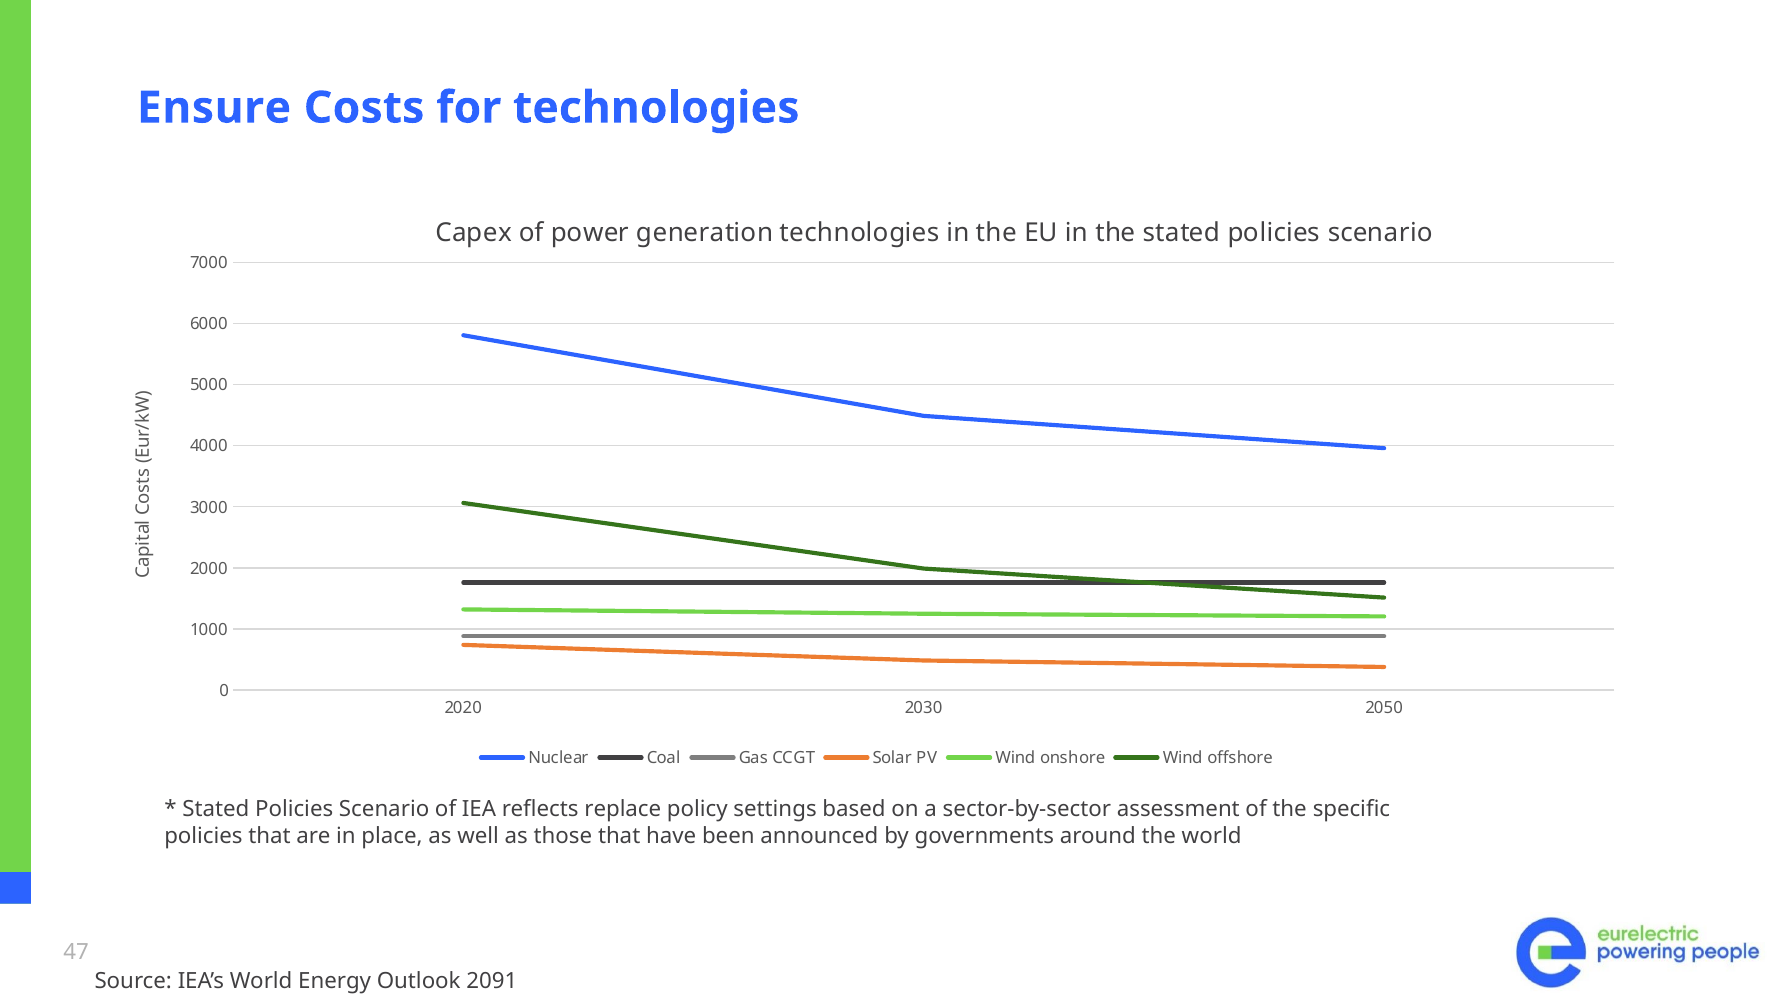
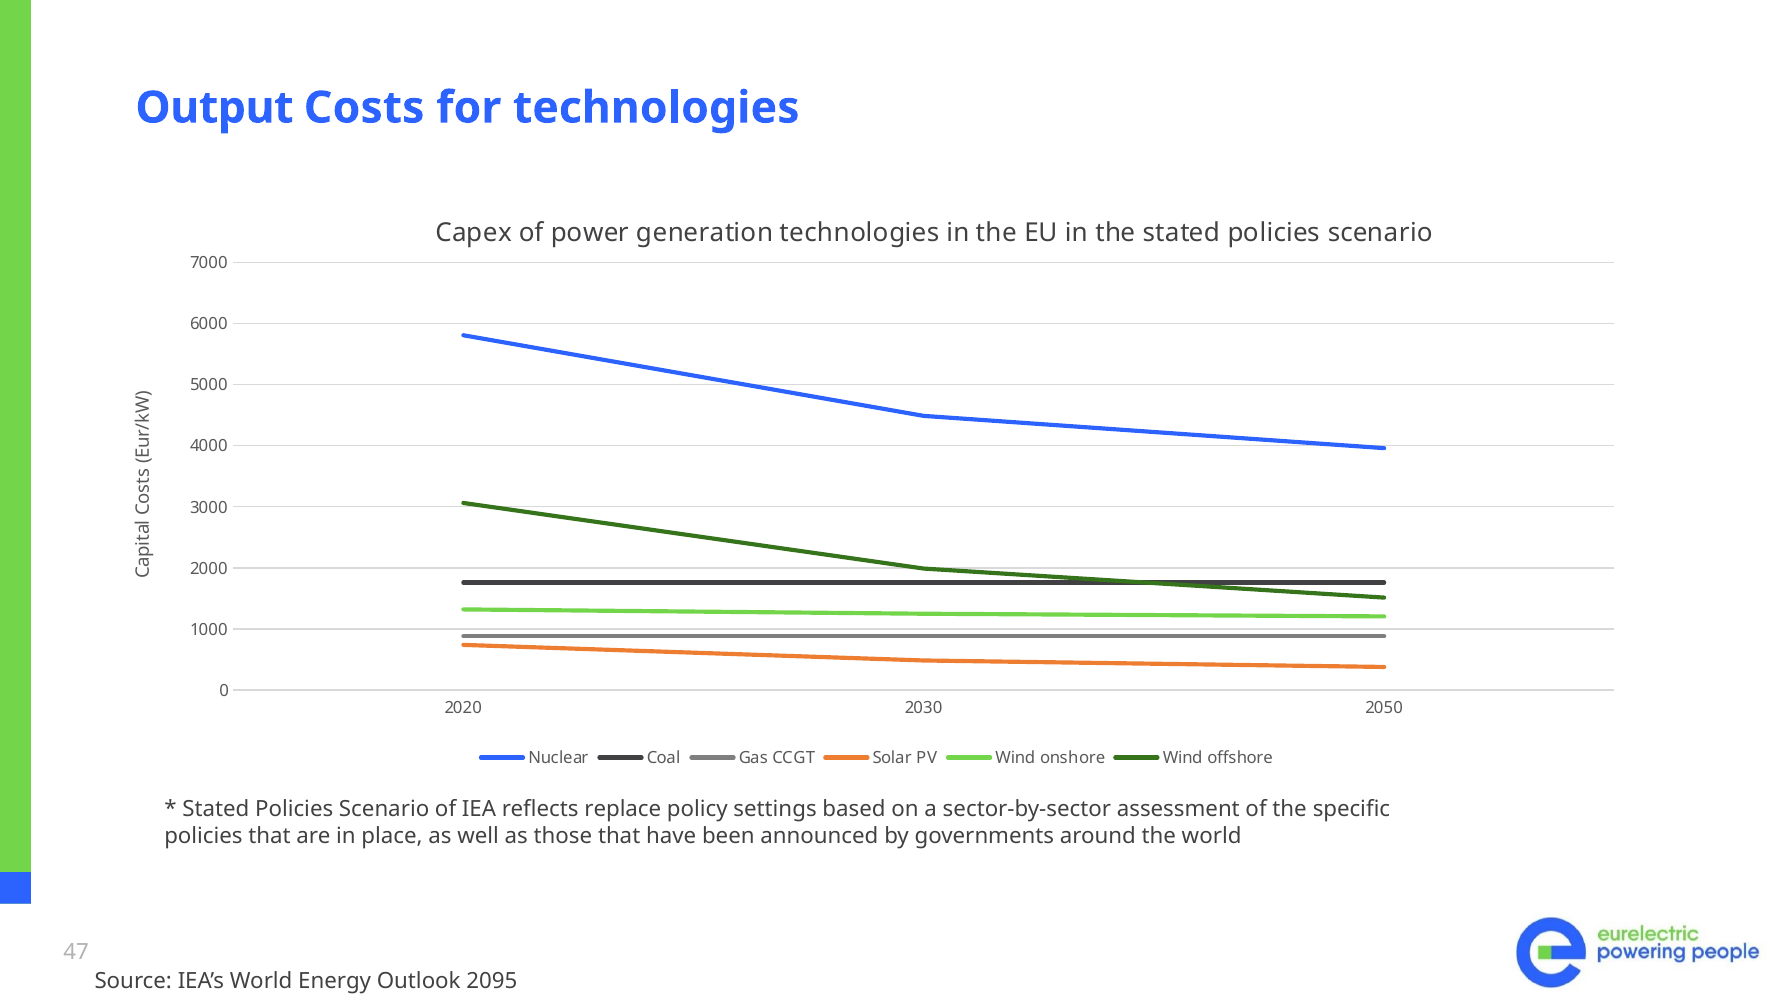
Ensure: Ensure -> Output
2091: 2091 -> 2095
